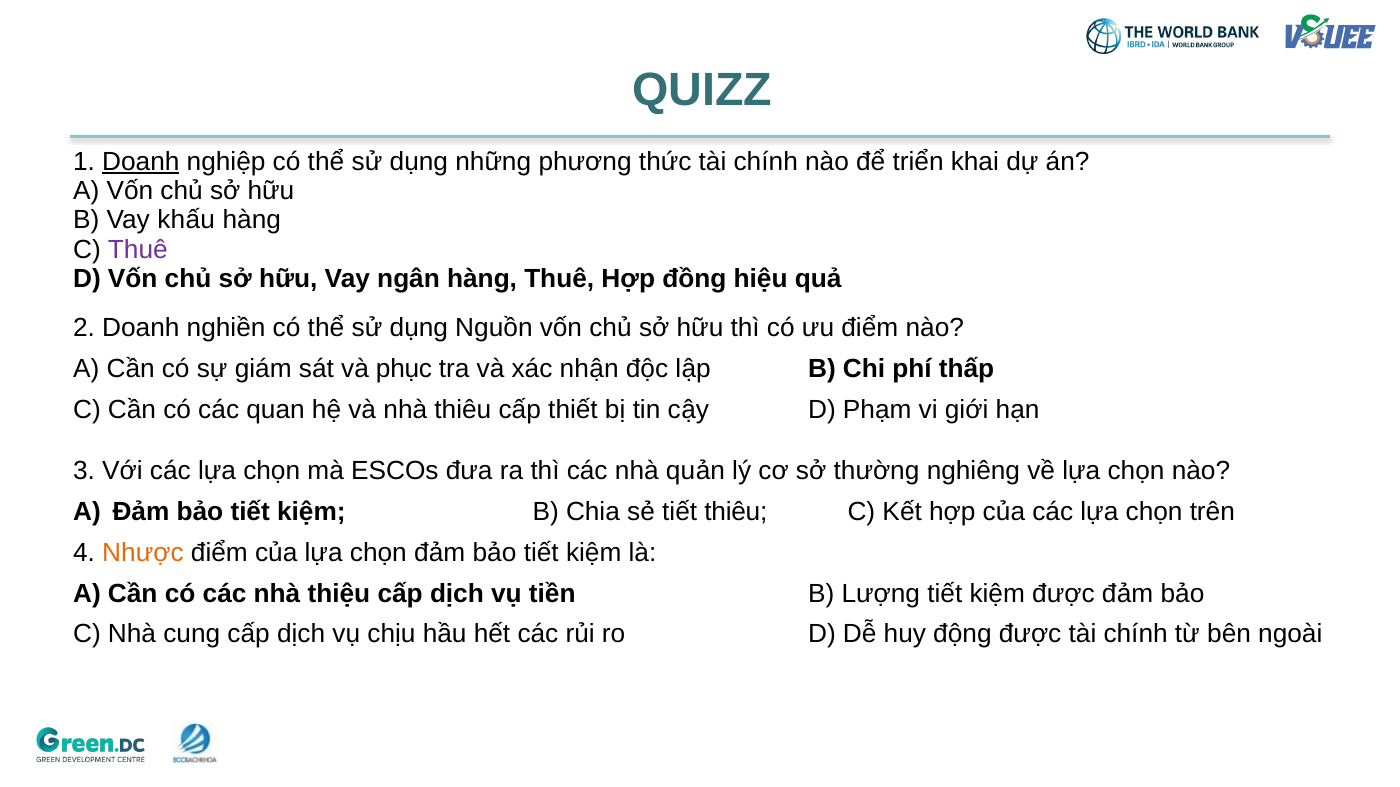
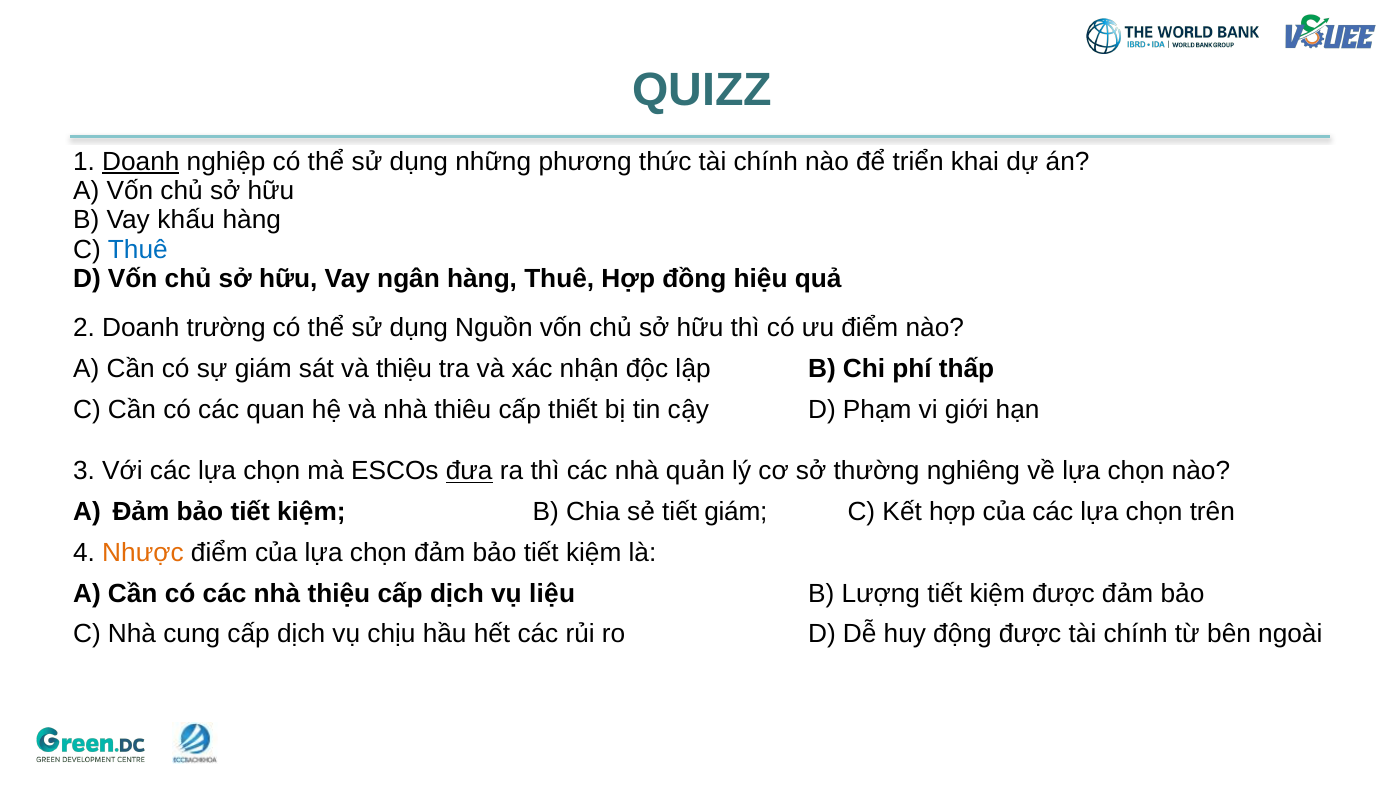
Thuê at (138, 250) colour: purple -> blue
nghiền: nghiền -> trường
và phục: phục -> thiệu
đưa underline: none -> present
tiết thiêu: thiêu -> giám
tiền: tiền -> liệu
